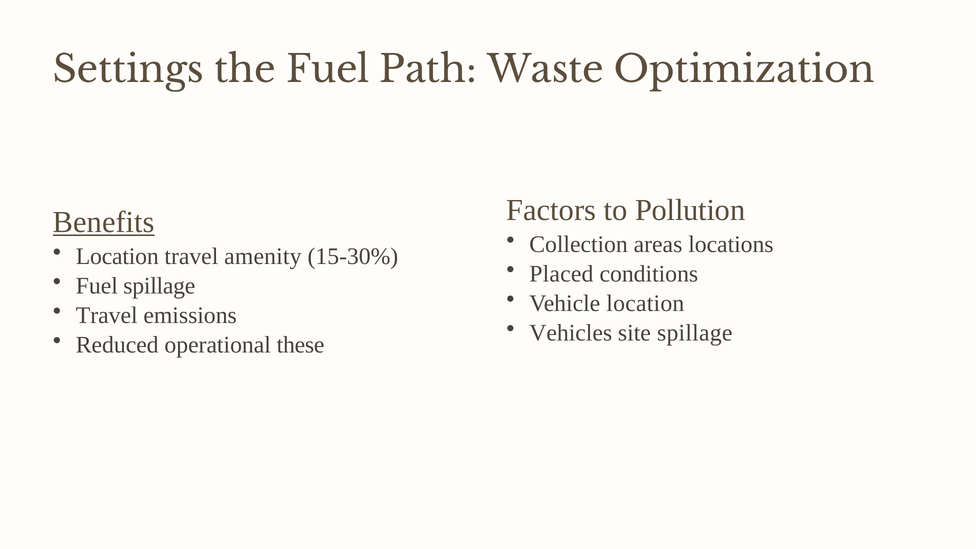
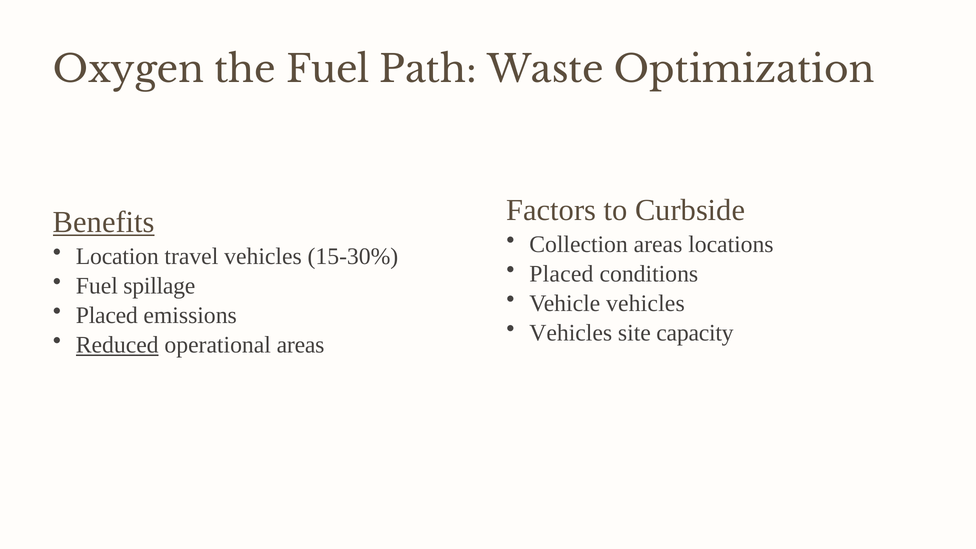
Settings: Settings -> Oxygen
Pollution: Pollution -> Curbside
travel amenity: amenity -> vehicles
Vehicle location: location -> vehicles
Travel at (107, 315): Travel -> Placed
site spillage: spillage -> capacity
Reduced underline: none -> present
operational these: these -> areas
